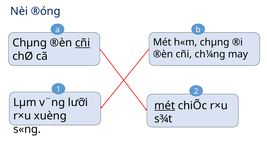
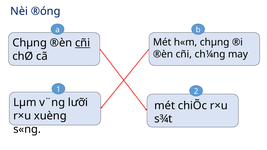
mét at (165, 106) underline: present -> none
